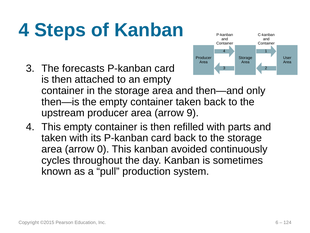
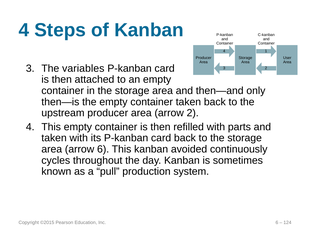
forecasts: forecasts -> variables
arrow 9: 9 -> 2
arrow 0: 0 -> 6
